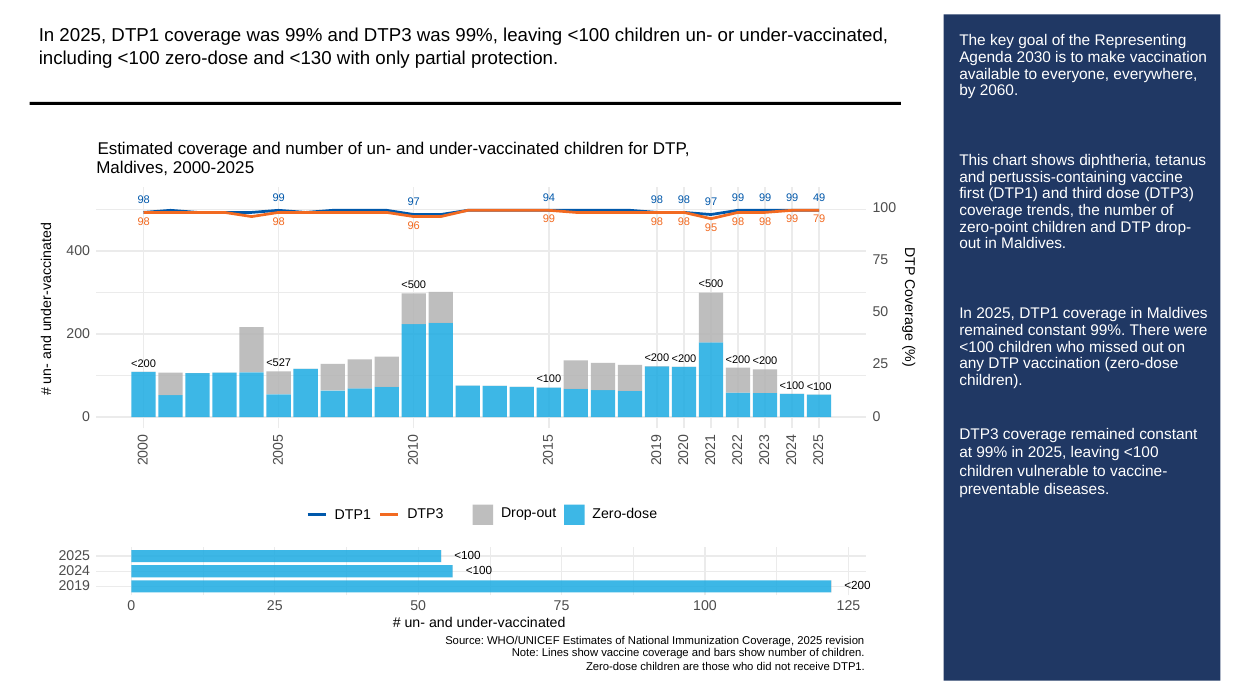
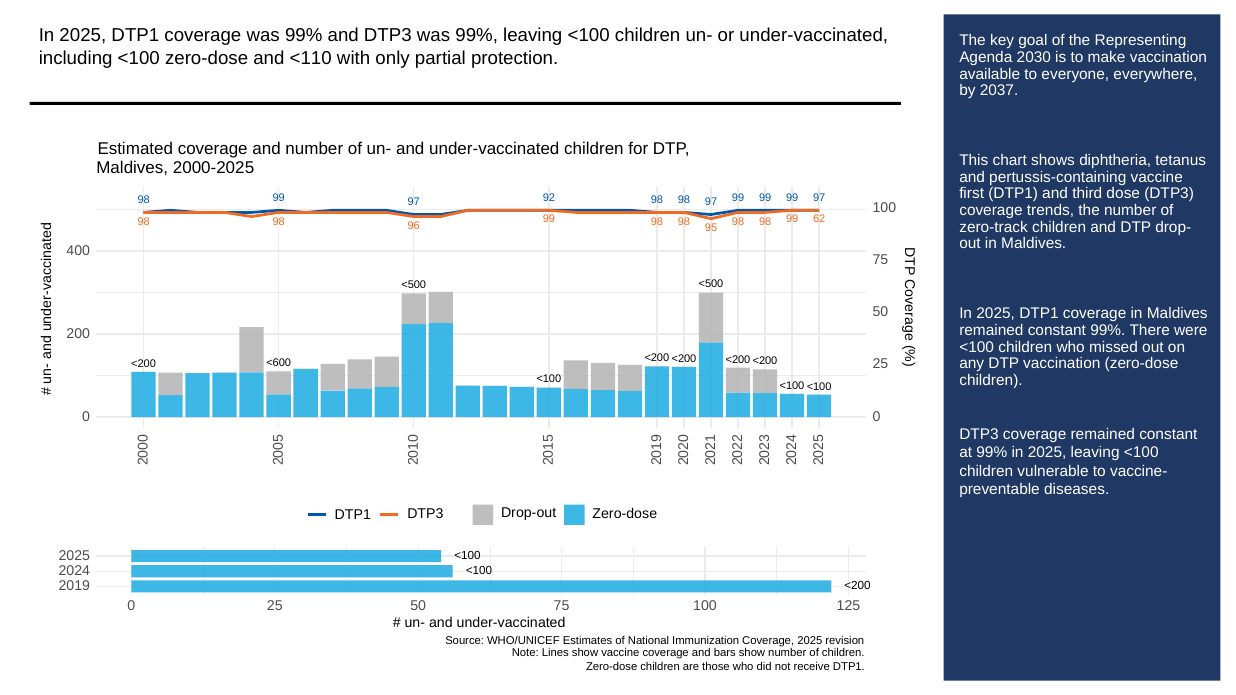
<130: <130 -> <110
2060: 2060 -> 2037
94: 94 -> 92
99 99 49: 49 -> 97
79: 79 -> 62
zero-point: zero-point -> zero-track
<527: <527 -> <600
